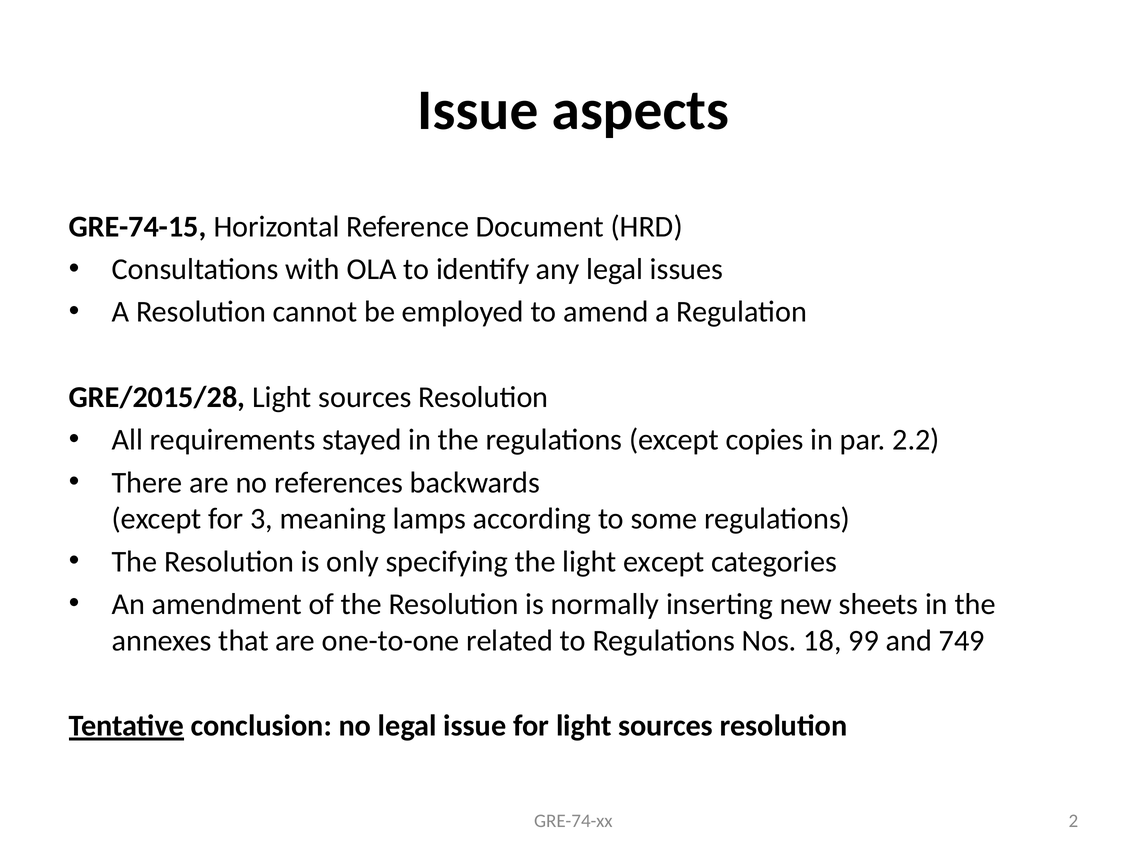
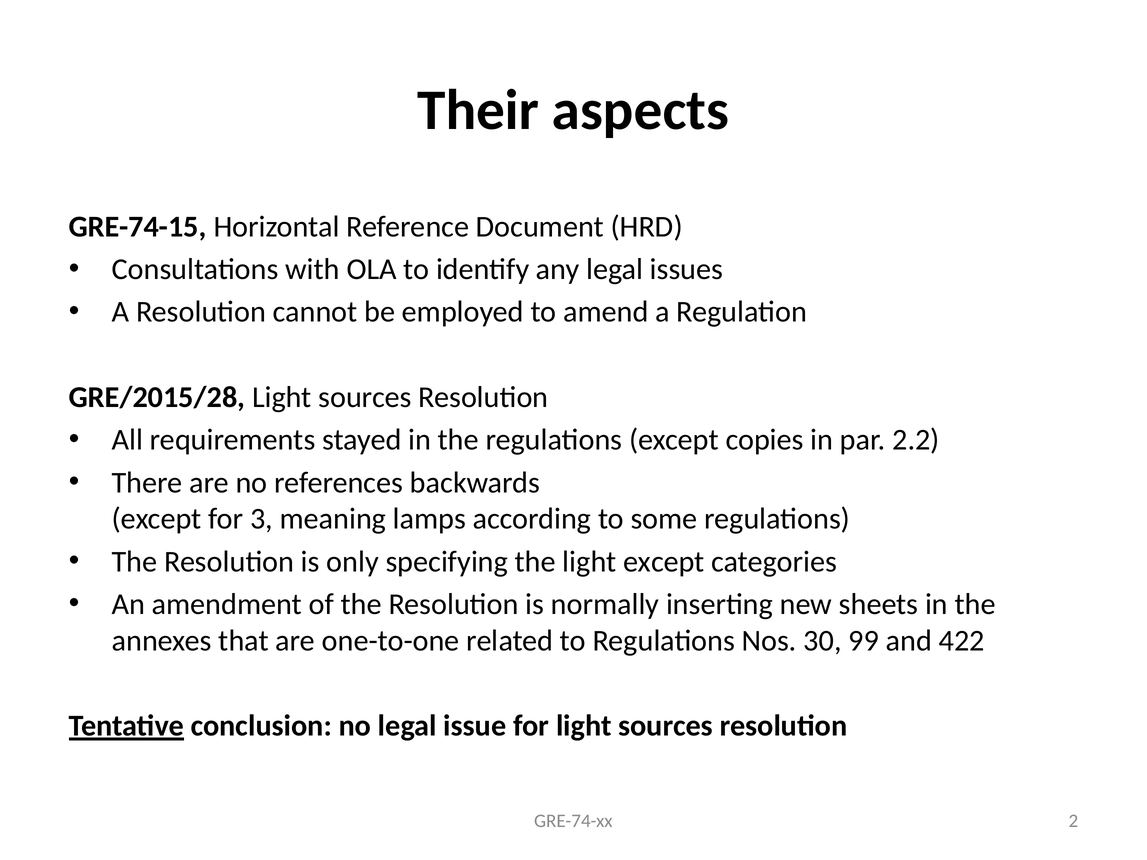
Issue at (478, 110): Issue -> Their
18: 18 -> 30
749: 749 -> 422
